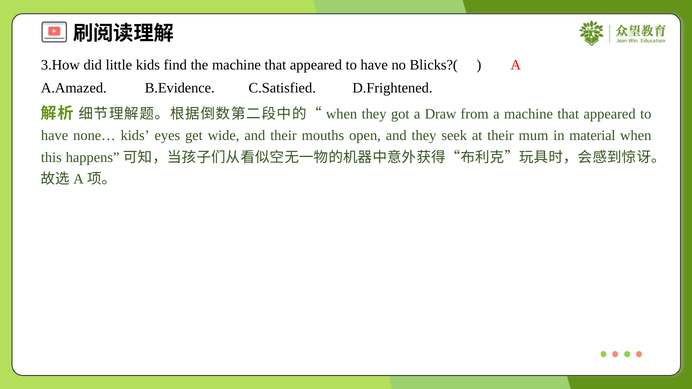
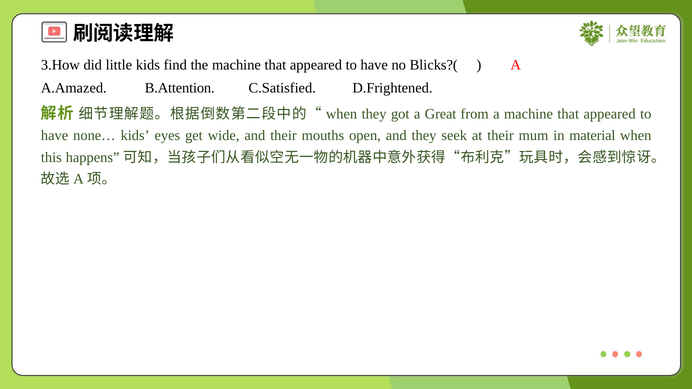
B.Evidence: B.Evidence -> B.Attention
Draw: Draw -> Great
